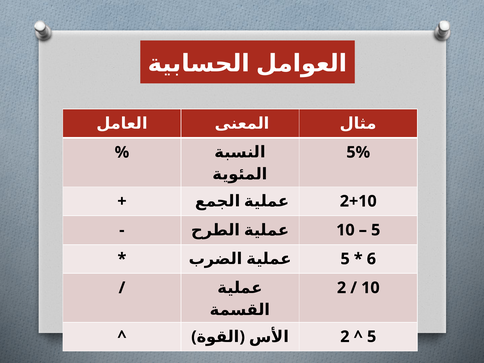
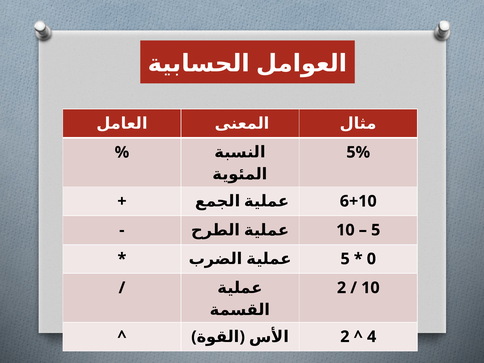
2+10: 2+10 -> 6+10
6: 6 -> 0
5 at (372, 337): 5 -> 4
